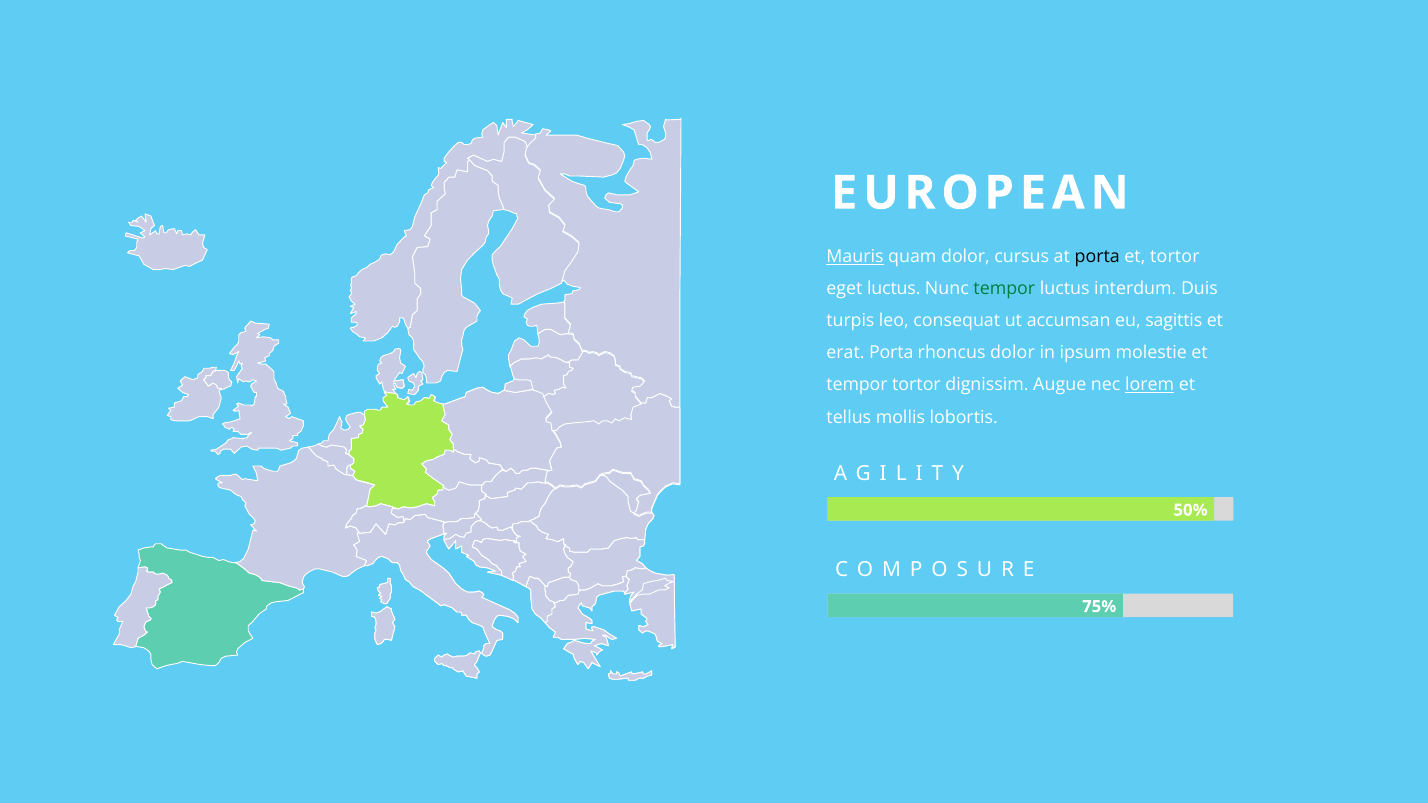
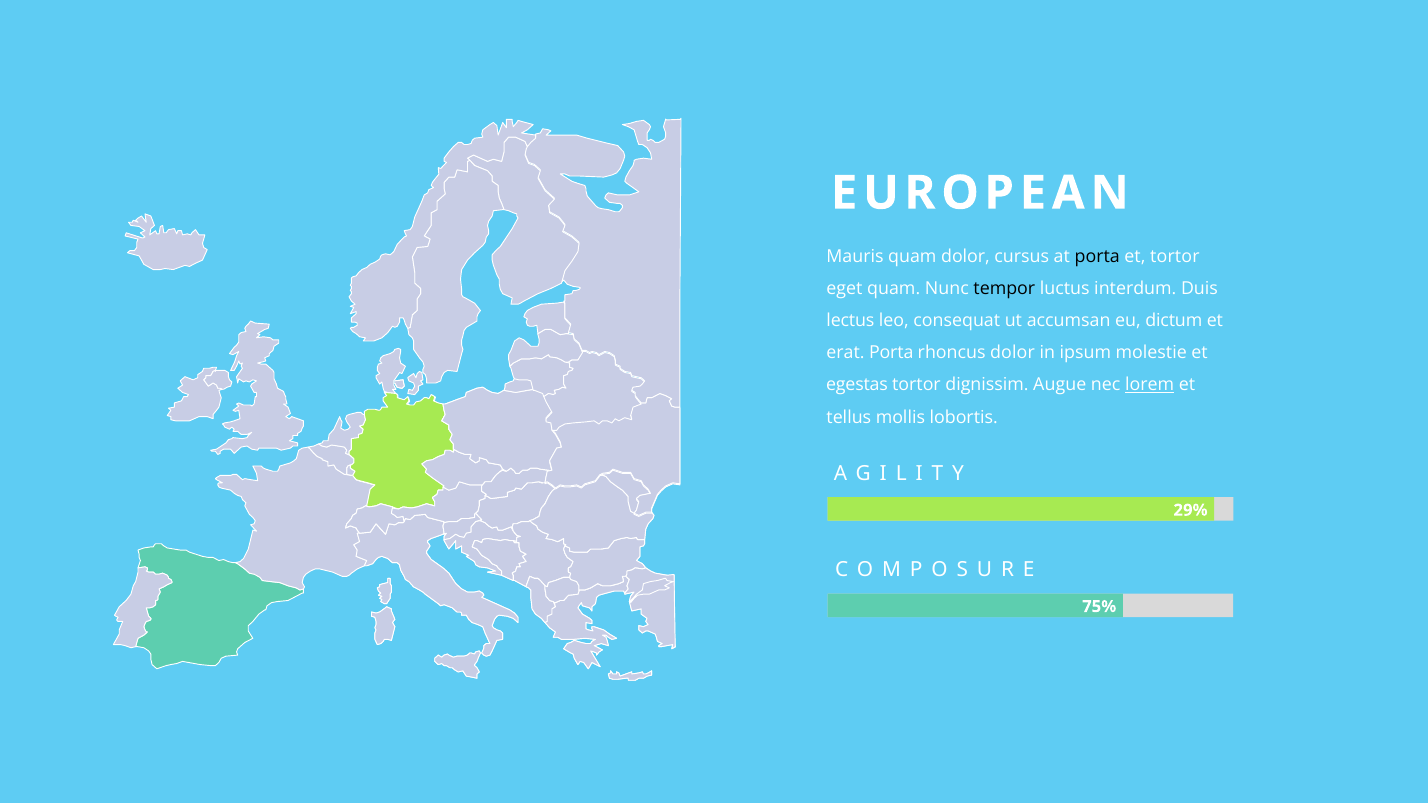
Mauris underline: present -> none
eget luctus: luctus -> quam
tempor at (1004, 289) colour: green -> black
turpis: turpis -> lectus
sagittis: sagittis -> dictum
tempor at (857, 385): tempor -> egestas
50%: 50% -> 29%
